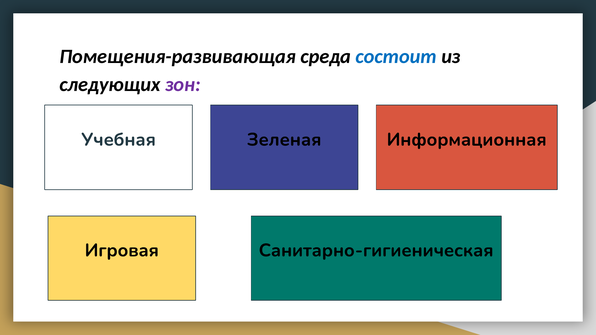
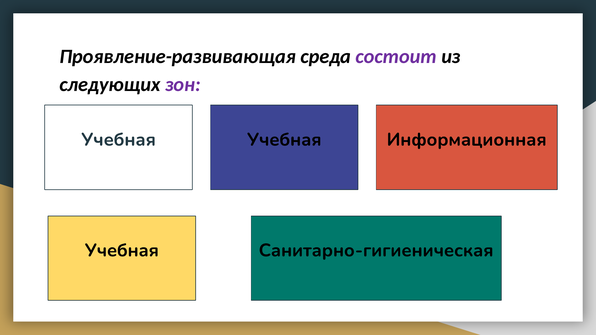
Помещения-развивающая: Помещения-развивающая -> Проявление-развивающая
состоит colour: blue -> purple
Учебная Зеленая: Зеленая -> Учебная
Игровая at (122, 251): Игровая -> Учебная
